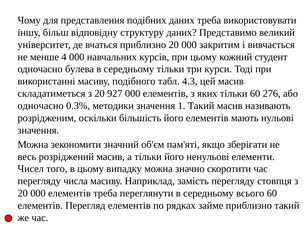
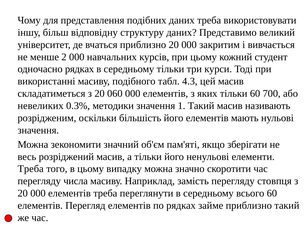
4: 4 -> 2
одночасно булева: булева -> рядках
927: 927 -> 060
276: 276 -> 700
одночасно at (41, 106): одночасно -> невеликих
Чисел at (31, 169): Чисел -> Треба
